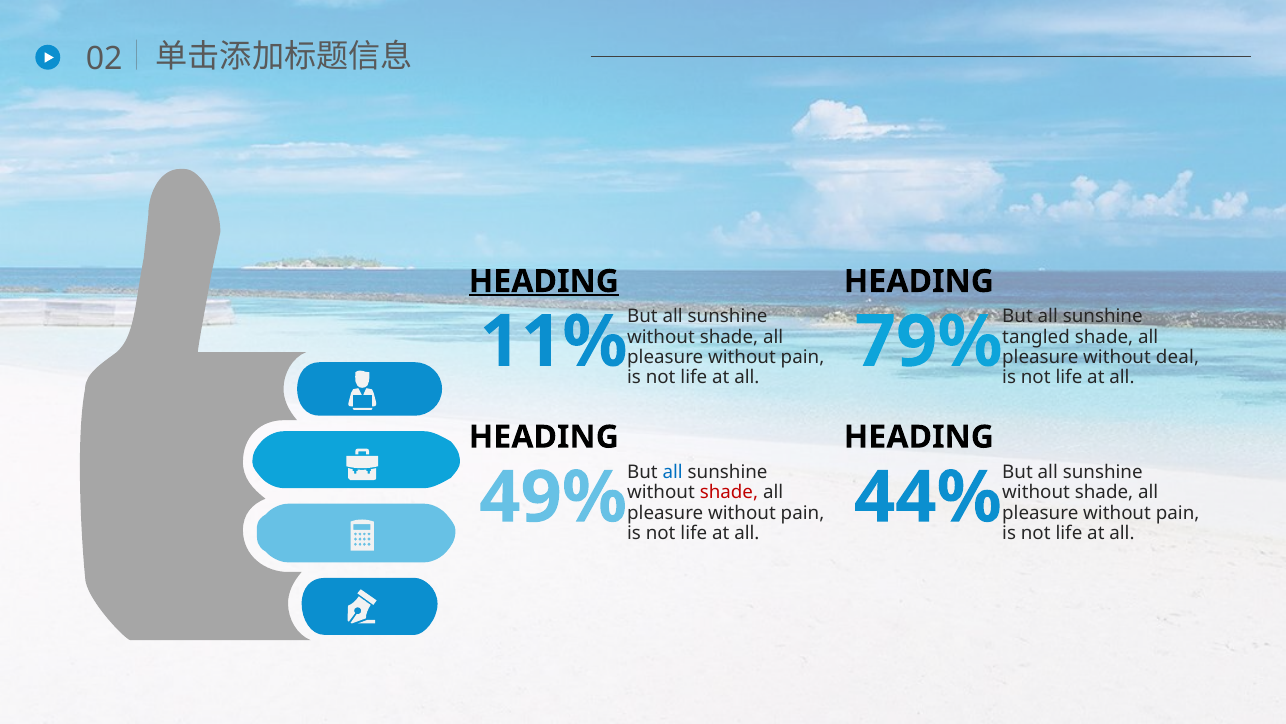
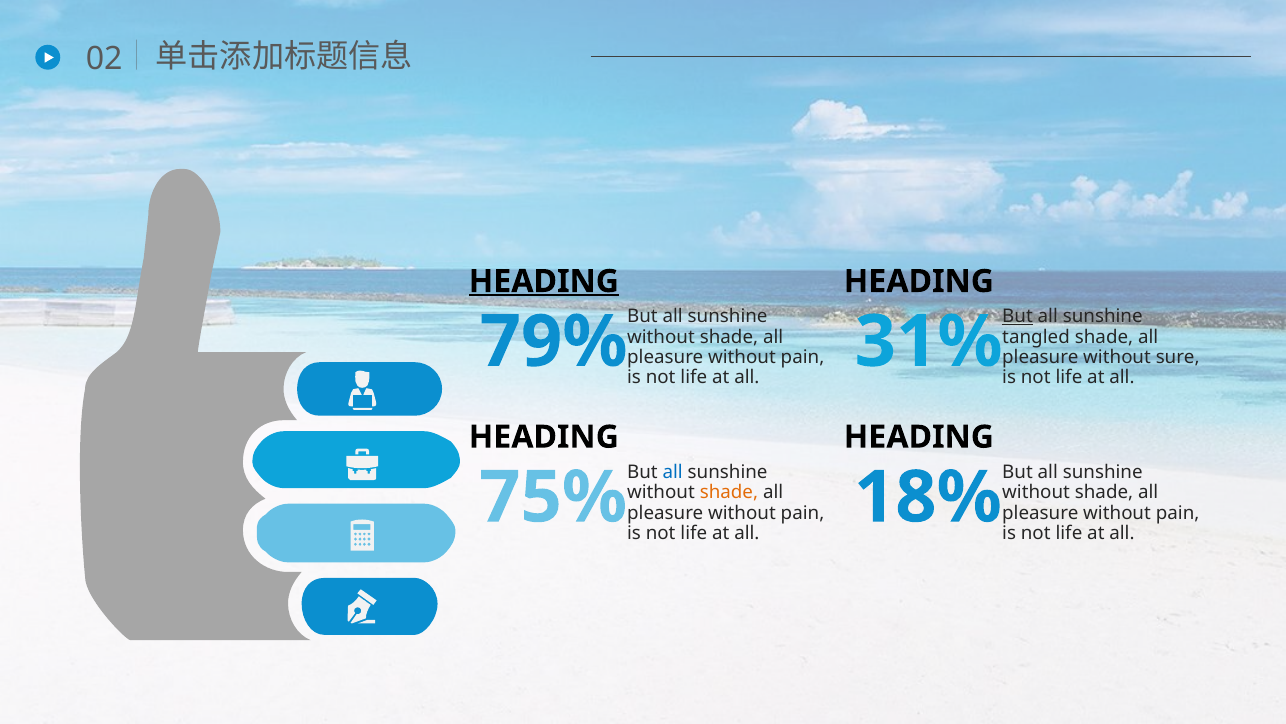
But at (1018, 316) underline: none -> present
11%: 11% -> 79%
79%: 79% -> 31%
deal: deal -> sure
49%: 49% -> 75%
44%: 44% -> 18%
shade at (729, 492) colour: red -> orange
